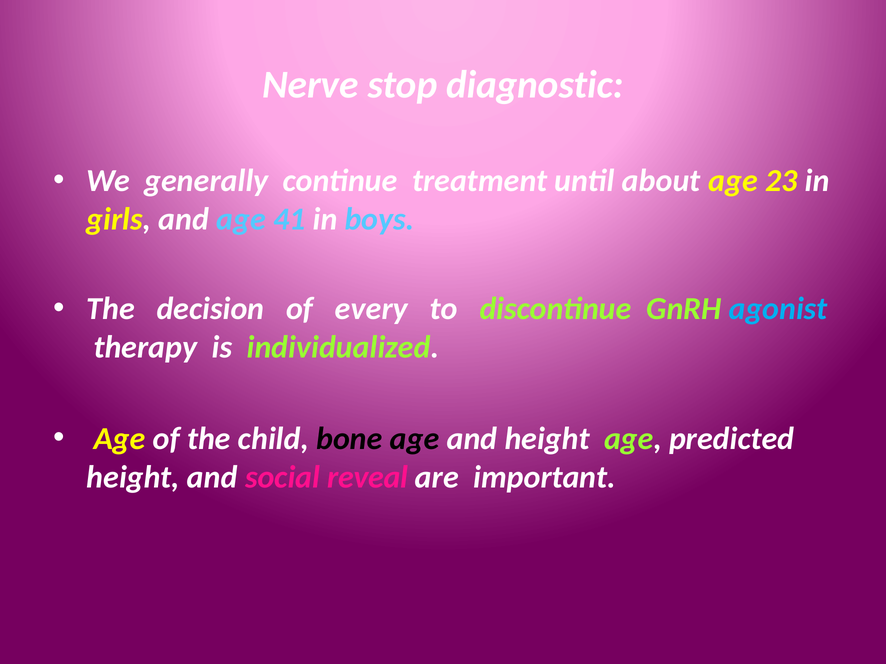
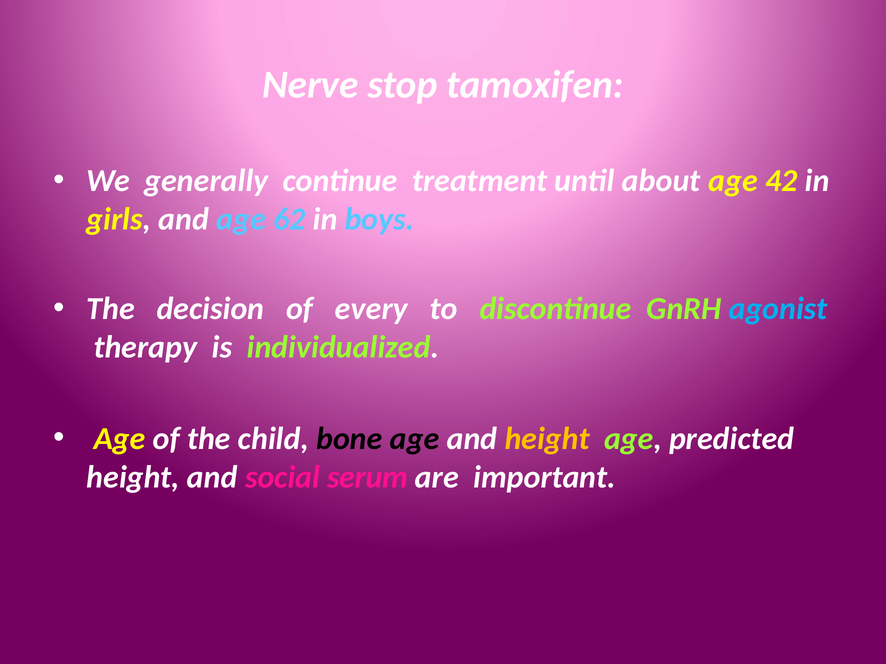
diagnostic: diagnostic -> tamoxifen
23: 23 -> 42
41: 41 -> 62
height at (547, 439) colour: white -> yellow
reveal: reveal -> serum
